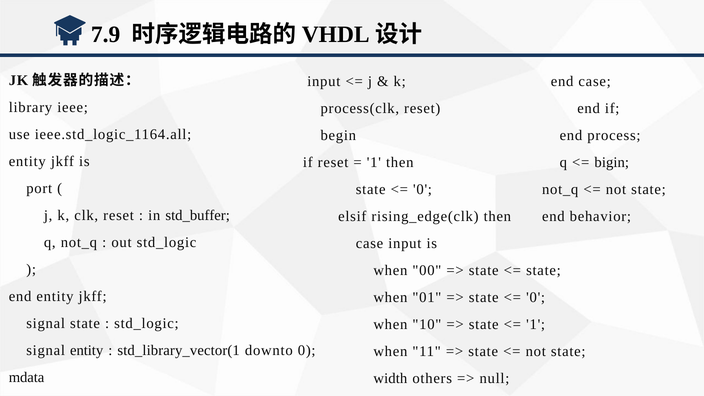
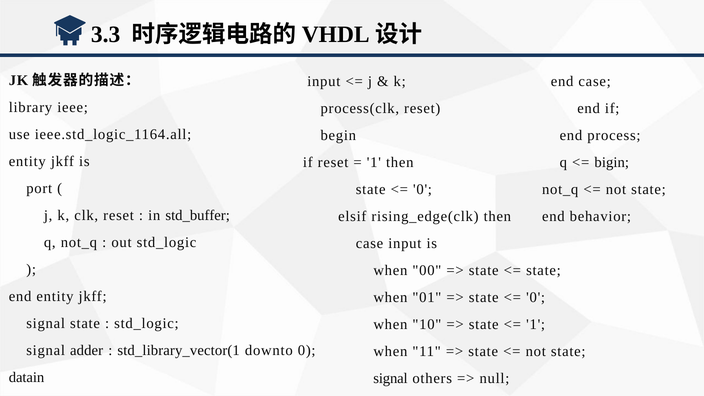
7.9: 7.9 -> 3.3
signal entity: entity -> adder
mdata: mdata -> datain
width at (390, 378): width -> signal
